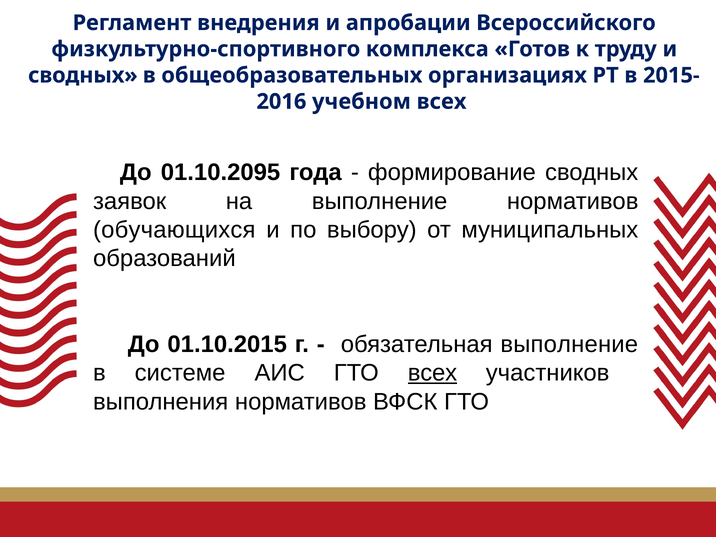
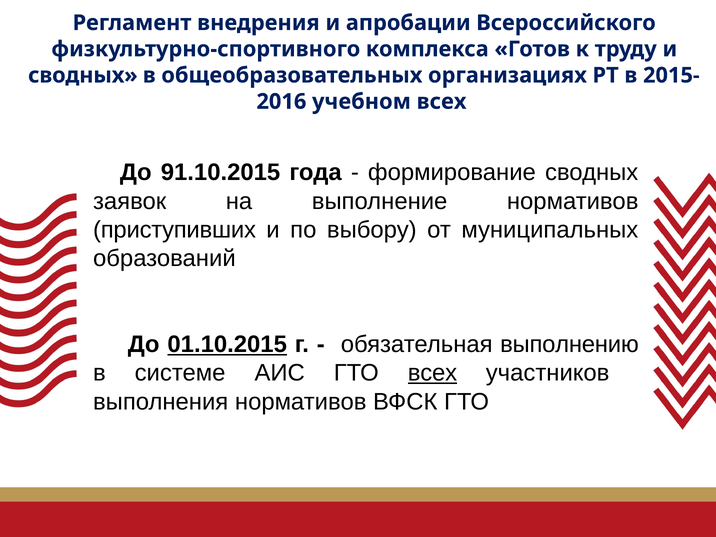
01.10.2095: 01.10.2095 -> 91.10.2015
обучающихся: обучающихся -> приступивших
01.10.2015 underline: none -> present
обязательная выполнение: выполнение -> выполнению
